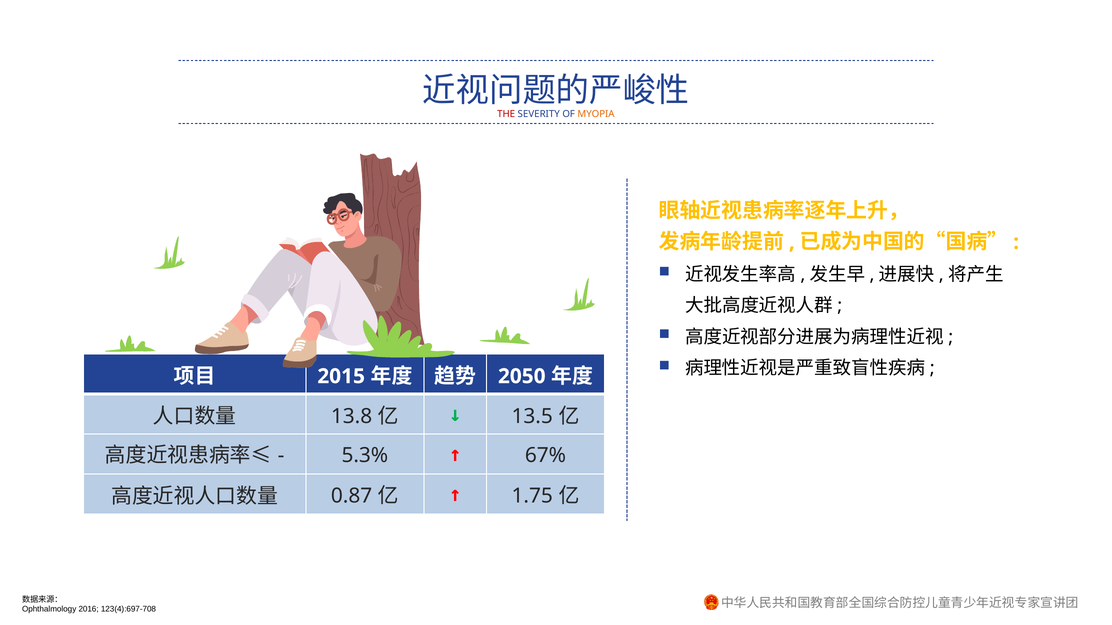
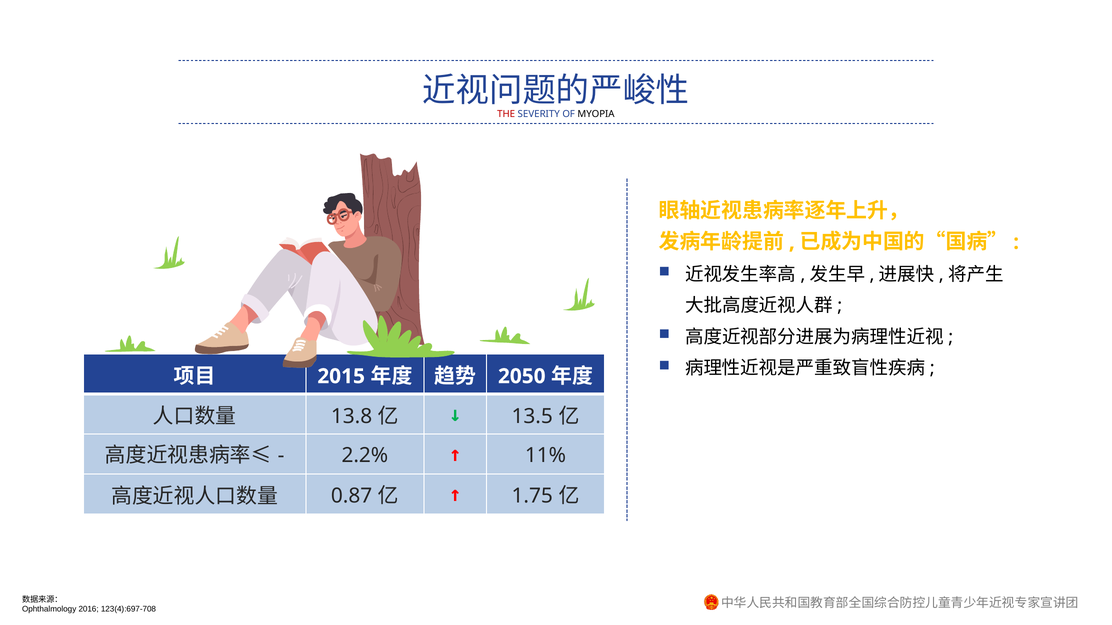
MYOPIA colour: orange -> black
5.3%: 5.3% -> 2.2%
67%: 67% -> 11%
